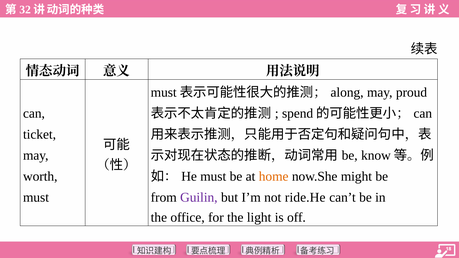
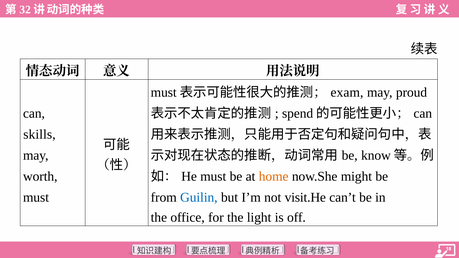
along: along -> exam
ticket: ticket -> skills
Guilin colour: purple -> blue
ride.He: ride.He -> visit.He
